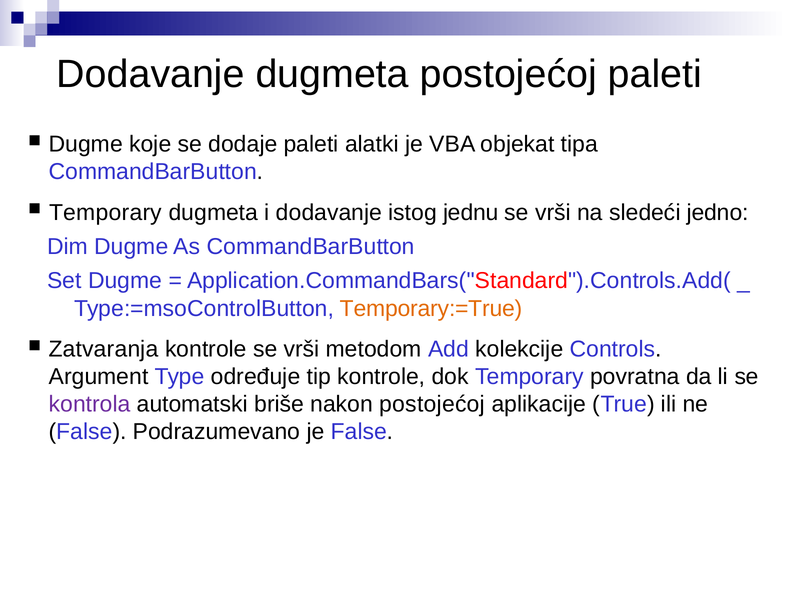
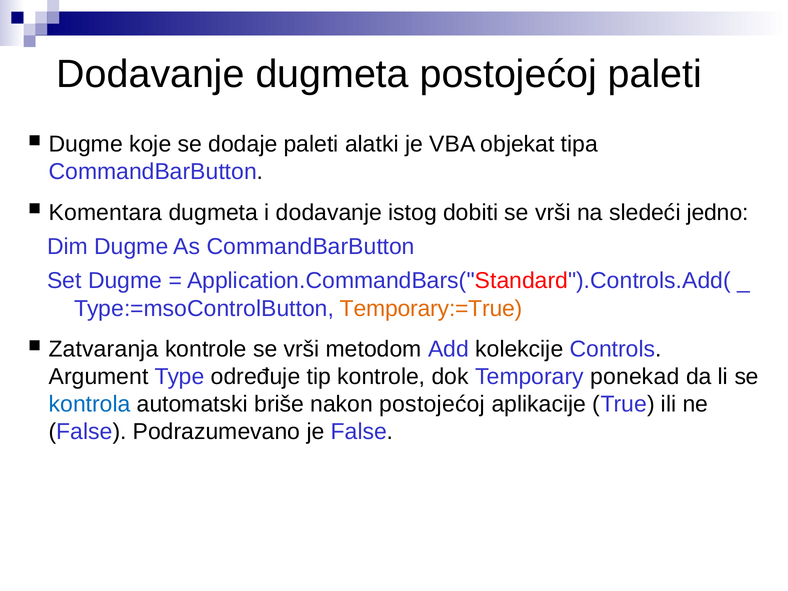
Temporary at (105, 213): Temporary -> Komentara
jednu: jednu -> dobiti
povratna: povratna -> ponekad
kontrola colour: purple -> blue
